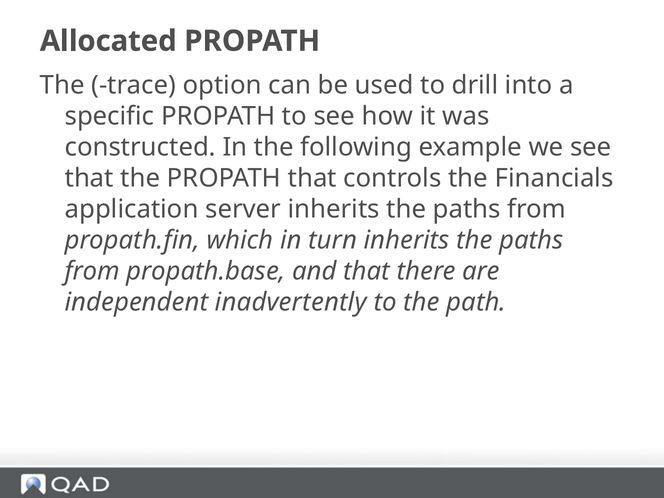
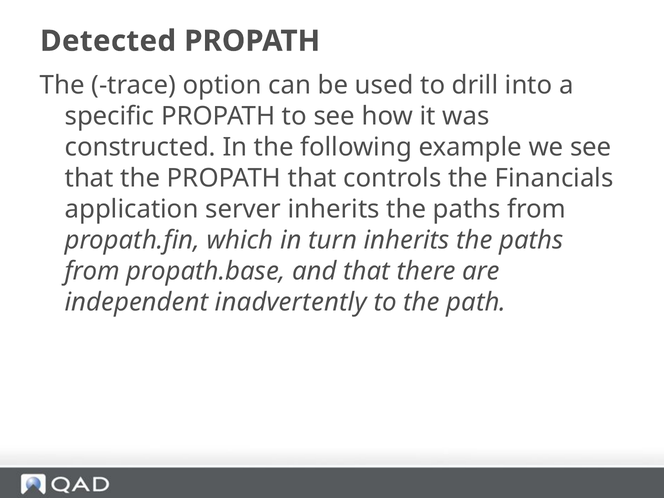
Allocated: Allocated -> Detected
